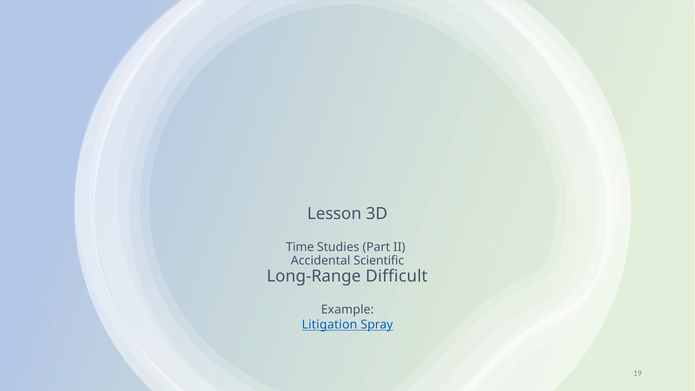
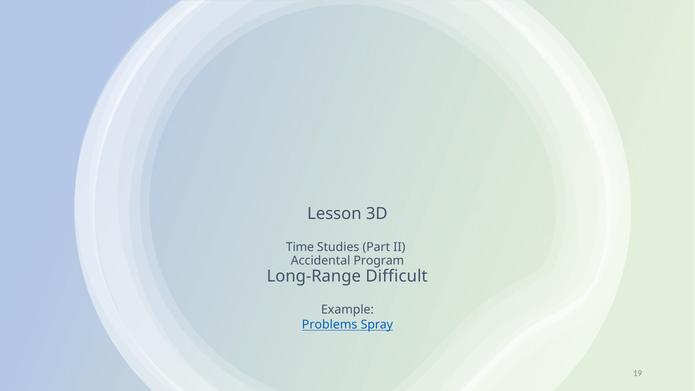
Scientific: Scientific -> Program
Litigation: Litigation -> Problems
